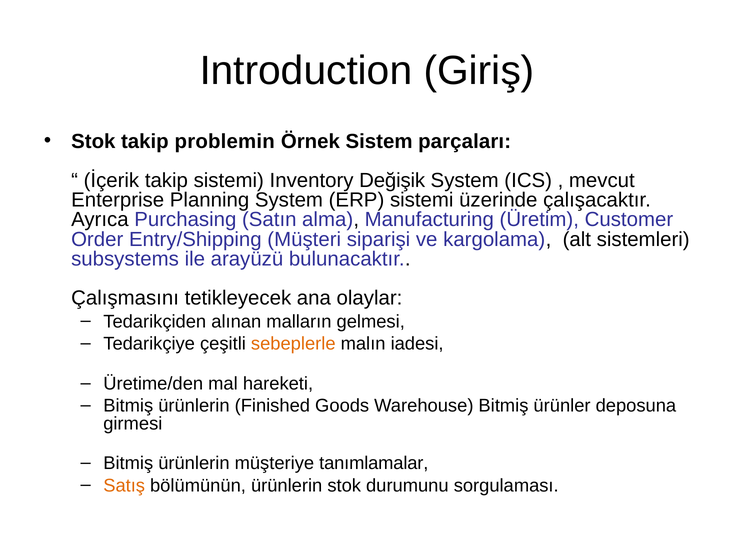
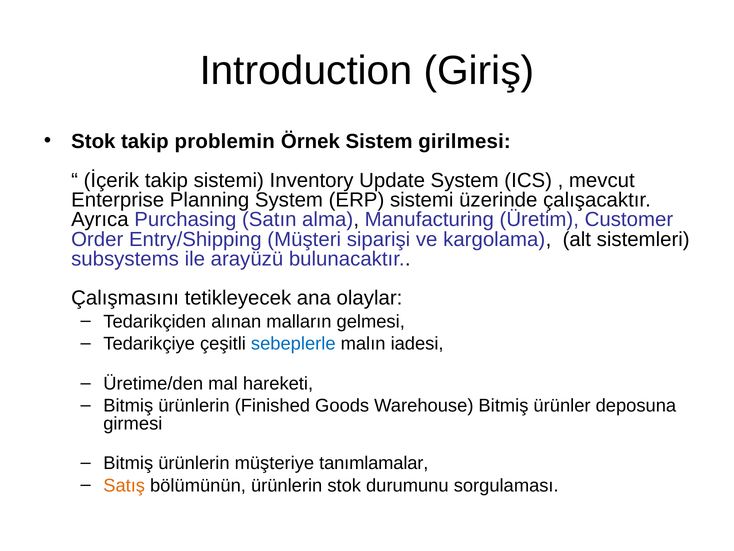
parçaları: parçaları -> girilmesi
Değişik: Değişik -> Update
sebeplerle colour: orange -> blue
